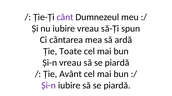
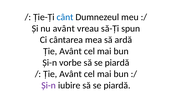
cânt colour: purple -> blue
nu iubire: iubire -> avânt
Toate at (71, 52): Toate -> Avânt
Și-n vreau: vreau -> vorbe
